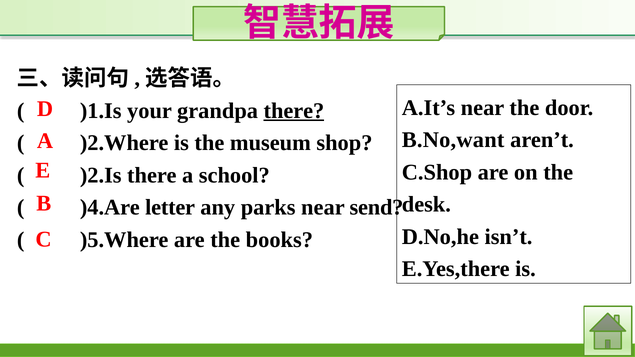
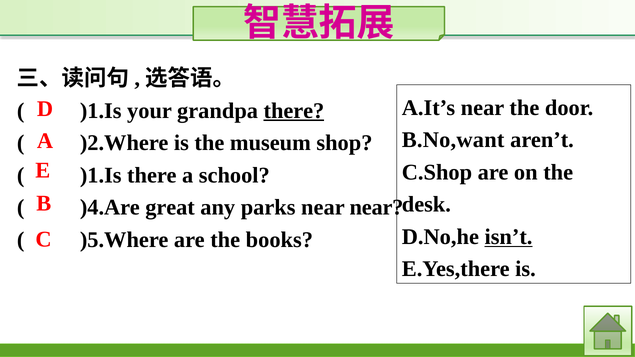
)2.Is at (101, 175): )2.Is -> )1.Is
letter: letter -> great
near send: send -> near
isn’t underline: none -> present
